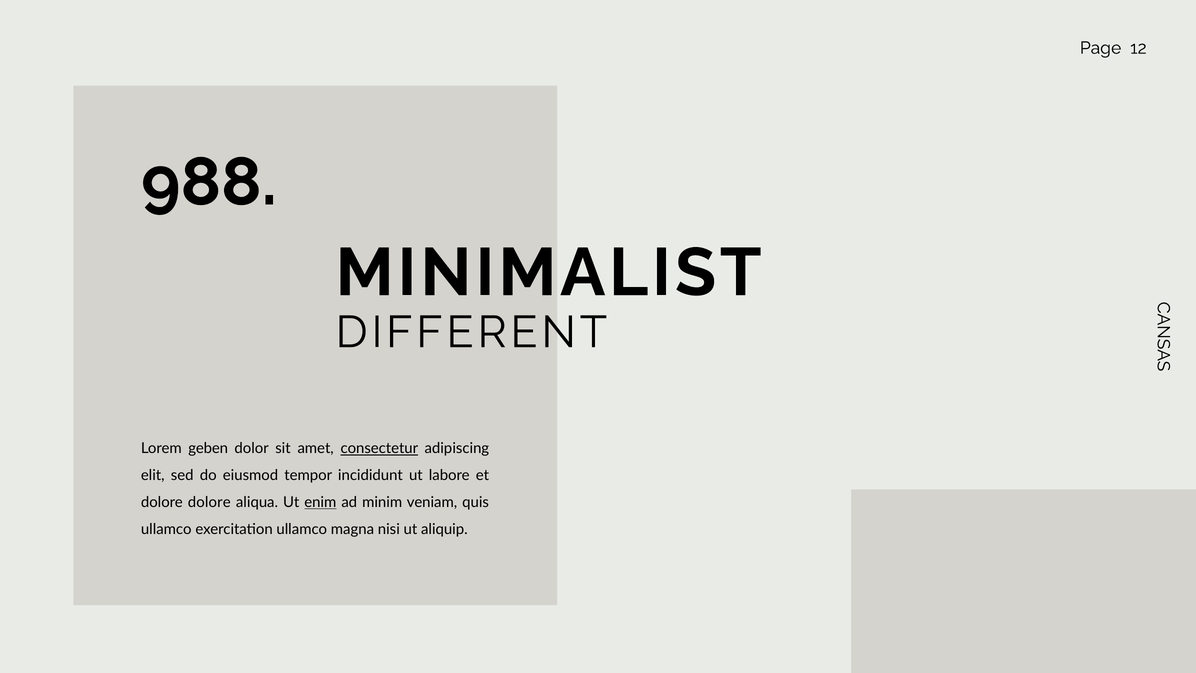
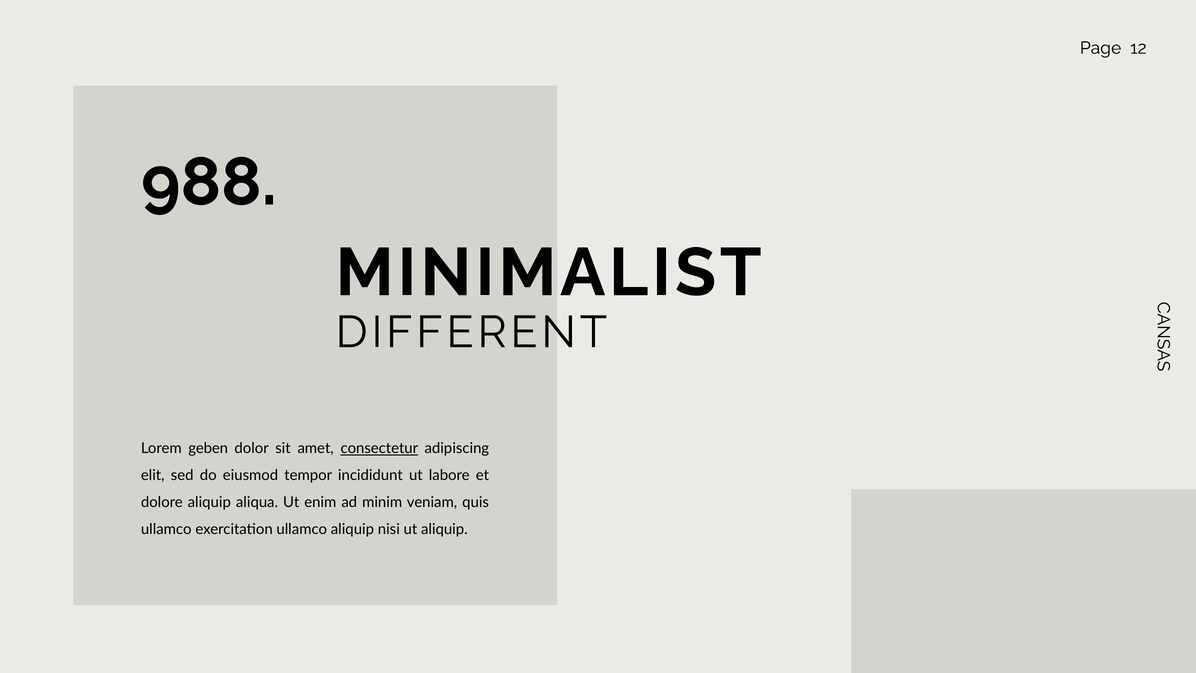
dolore dolore: dolore -> aliquip
enim underline: present -> none
ullamco magna: magna -> aliquip
